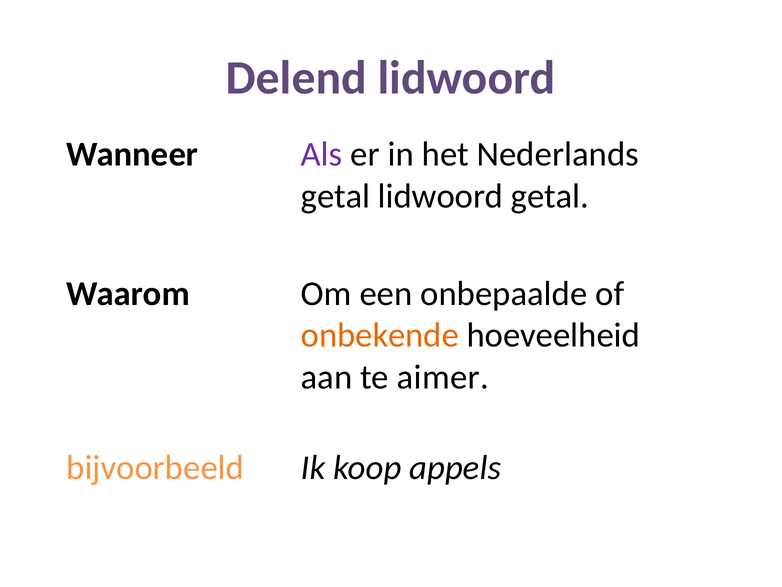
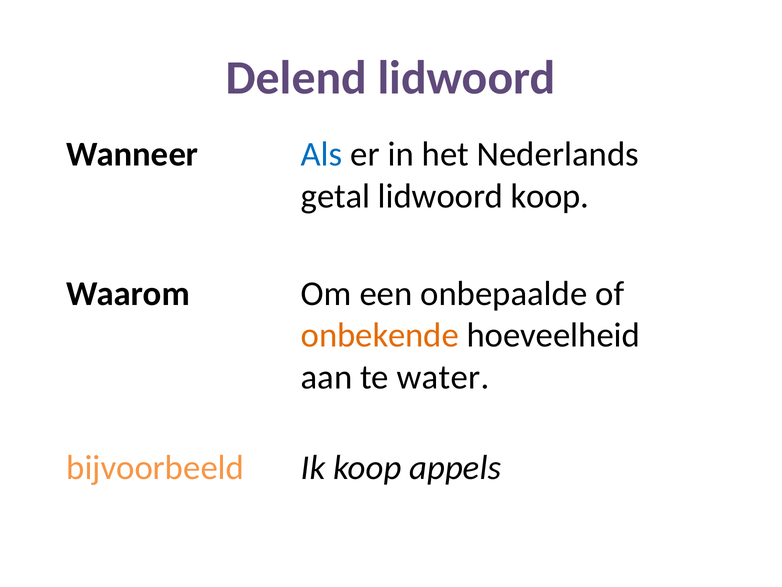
Als colour: purple -> blue
lidwoord getal: getal -> koop
aimer: aimer -> water
